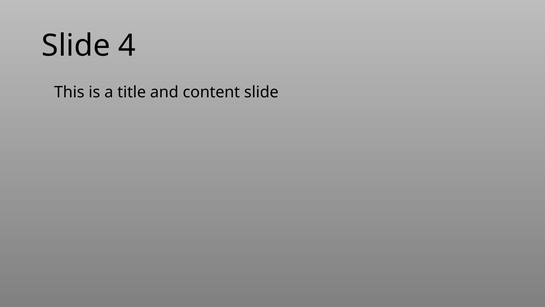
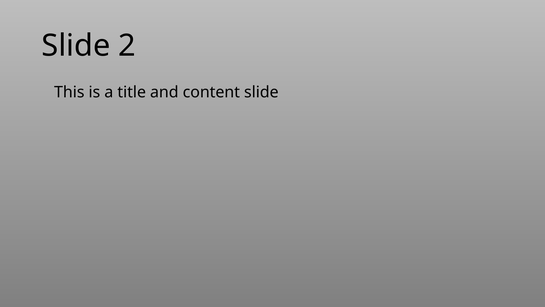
4: 4 -> 2
